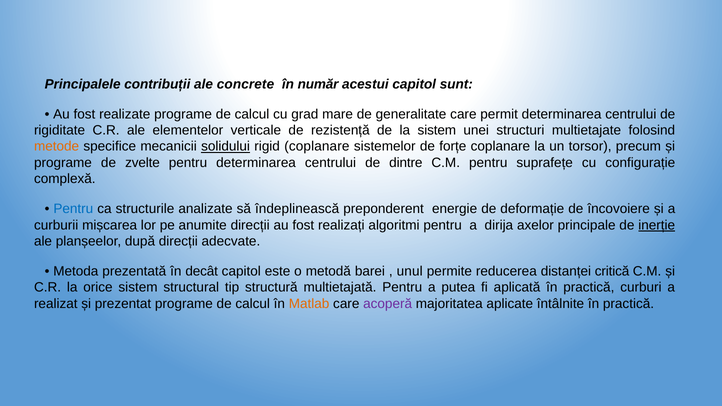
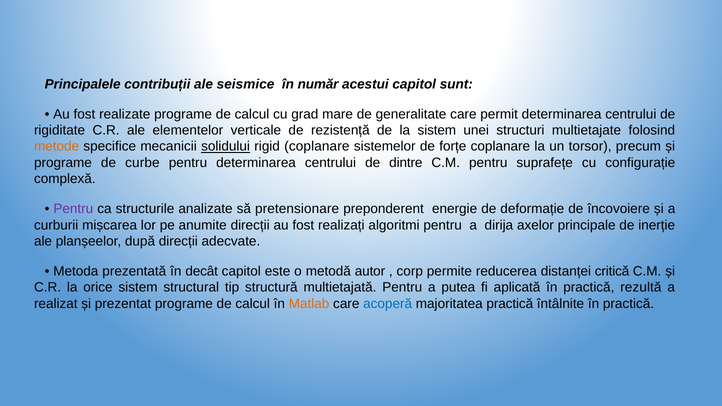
concrete: concrete -> seismice
zvelte: zvelte -> curbe
Pentru at (73, 209) colour: blue -> purple
îndeplinească: îndeplinească -> pretensionare
inerție underline: present -> none
barei: barei -> autor
unul: unul -> corp
curburi: curburi -> rezultă
acoperă colour: purple -> blue
majoritatea aplicate: aplicate -> practică
